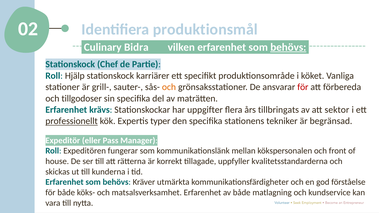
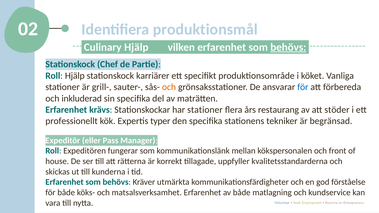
Culinary Bidra: Bidra -> Hjälp
för at (303, 87) colour: red -> blue
tillgodoser: tillgodoser -> inkluderad
har uppgifter: uppgifter -> stationer
tillbringats: tillbringats -> restaurang
sektor: sektor -> stöder
professionellt underline: present -> none
